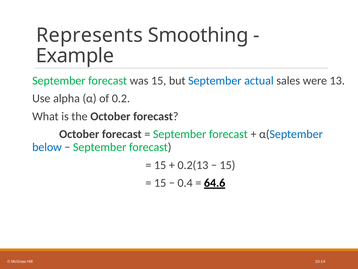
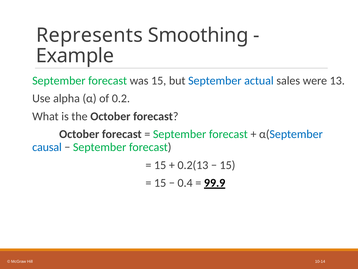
below: below -> causal
64.6: 64.6 -> 99.9
